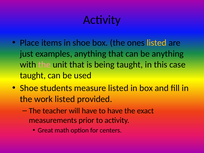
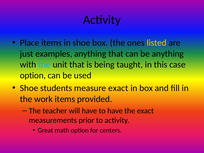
the at (44, 65) colour: pink -> light blue
taught at (33, 75): taught -> option
measure listed: listed -> exact
work listed: listed -> items
